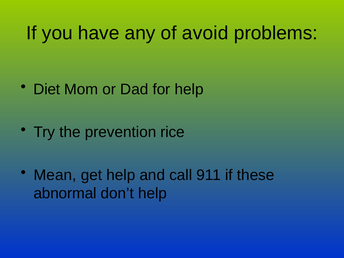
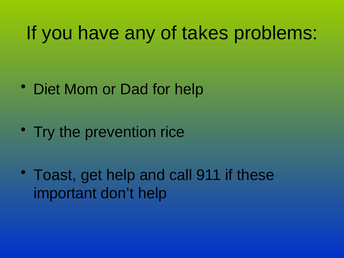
avoid: avoid -> takes
Mean: Mean -> Toast
abnormal: abnormal -> important
